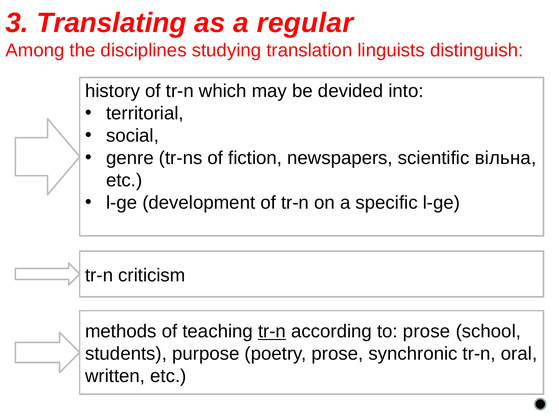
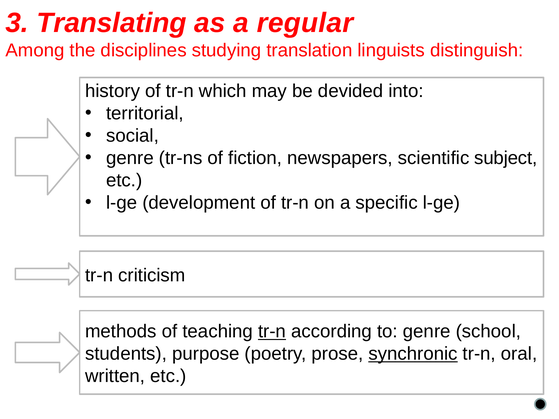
вільна: вільна -> subject
to prose: prose -> genre
synchronic underline: none -> present
